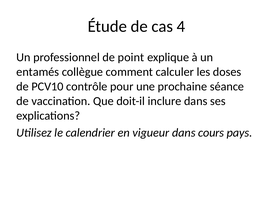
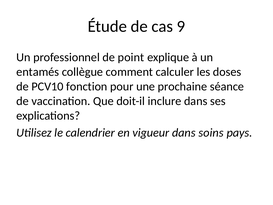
4: 4 -> 9
contrôle: contrôle -> fonction
cours: cours -> soins
